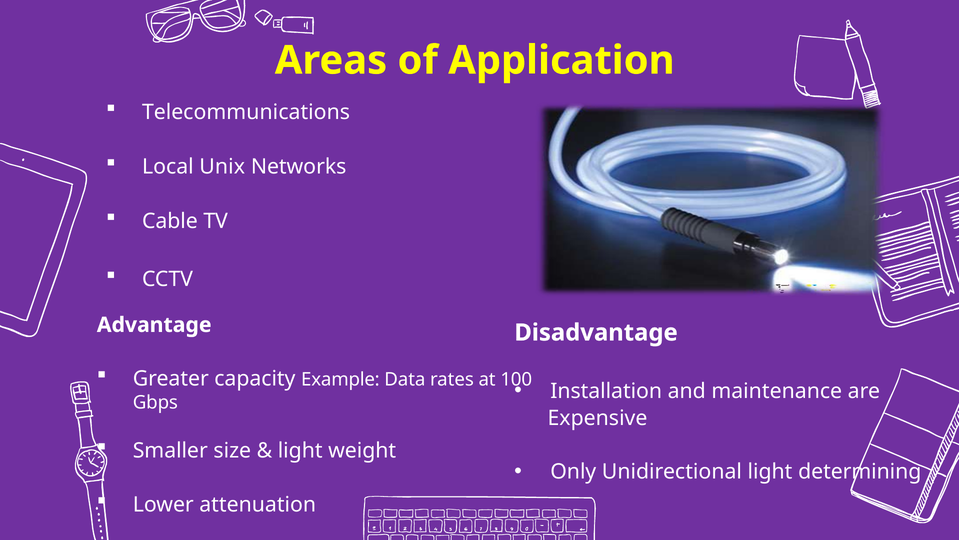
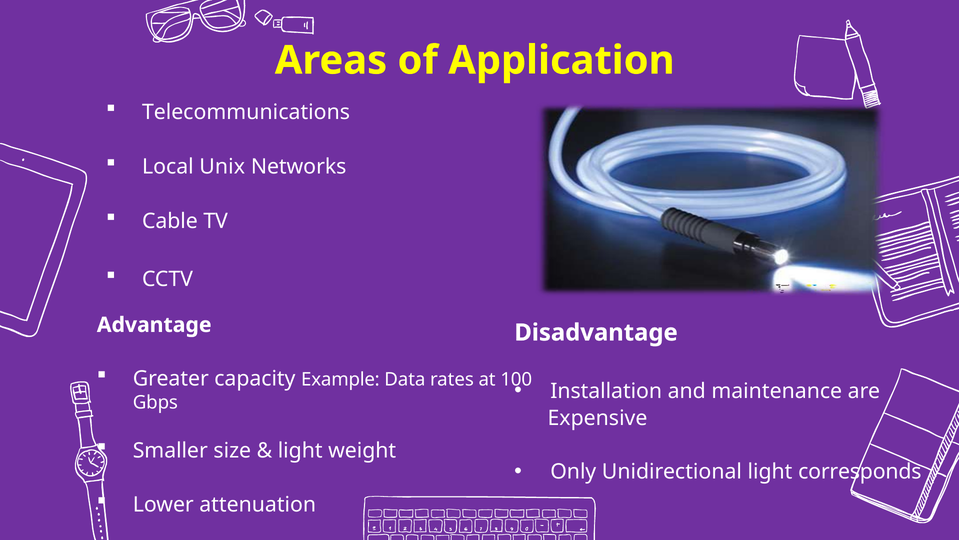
determining: determining -> corresponds
